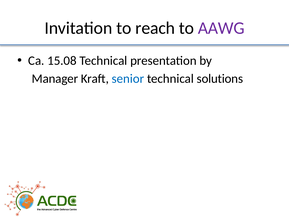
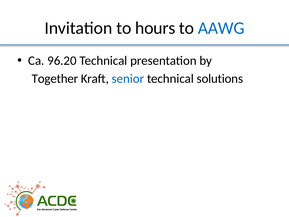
reach: reach -> hours
AAWG colour: purple -> blue
15.08: 15.08 -> 96.20
Manager: Manager -> Together
